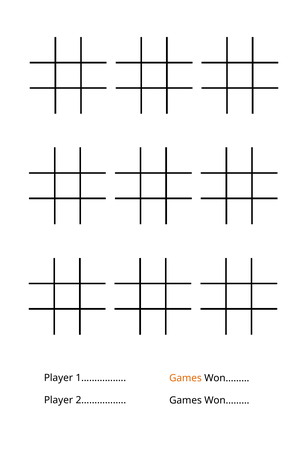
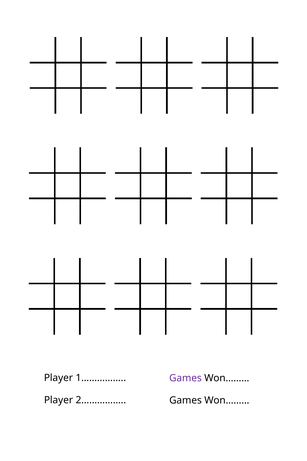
Games at (185, 378) colour: orange -> purple
